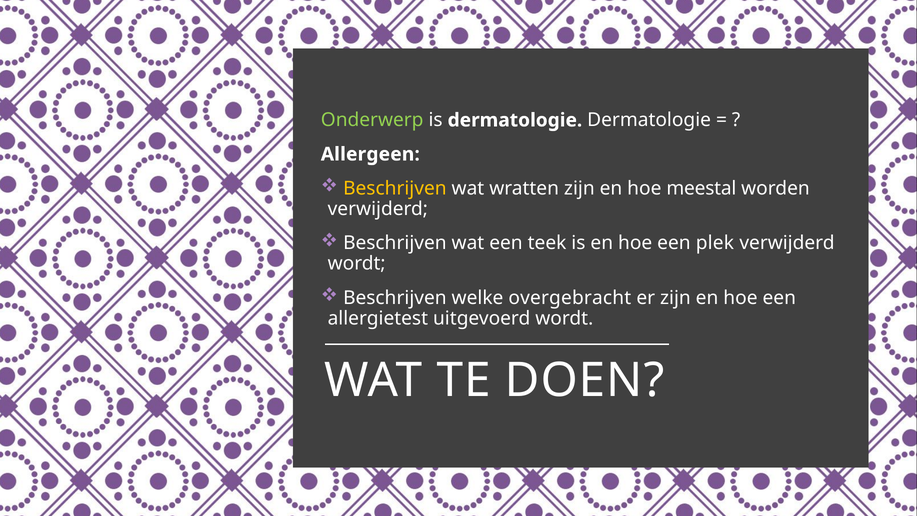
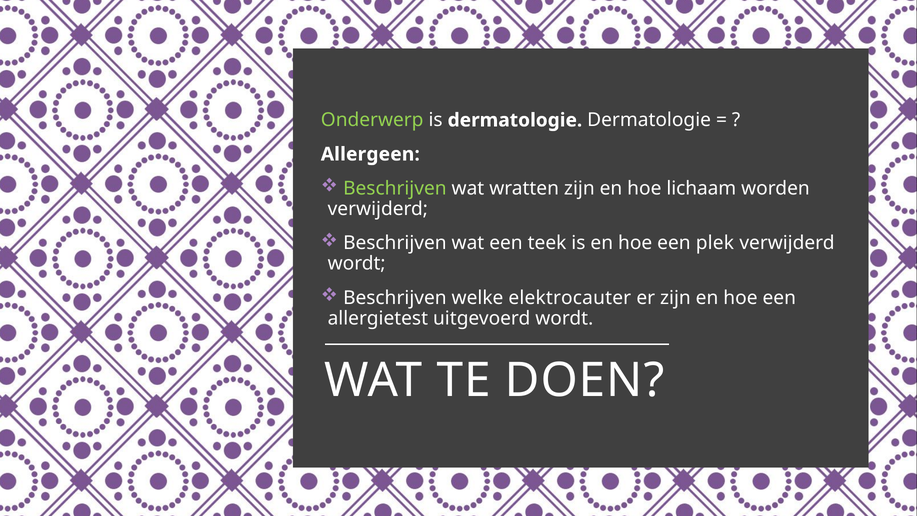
Beschrijven at (395, 188) colour: yellow -> light green
meestal: meestal -> lichaam
overgebracht: overgebracht -> elektrocauter
